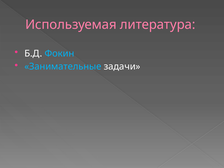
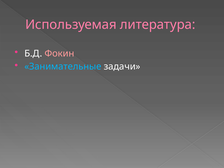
Фокин colour: light blue -> pink
